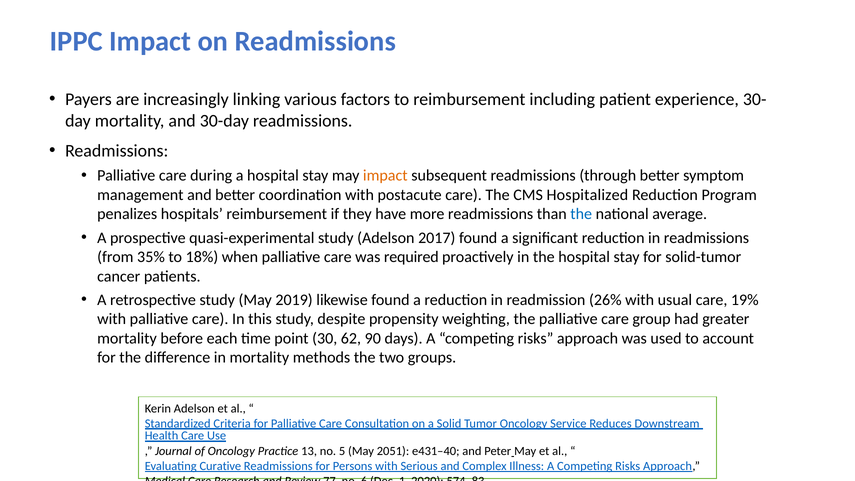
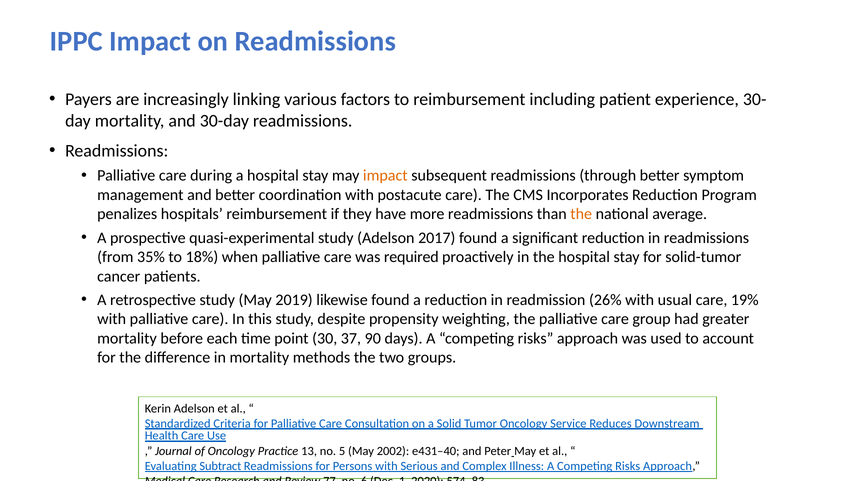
Hospitalized: Hospitalized -> Incorporates
the at (581, 214) colour: blue -> orange
62: 62 -> 37
2051: 2051 -> 2002
Curative: Curative -> Subtract
